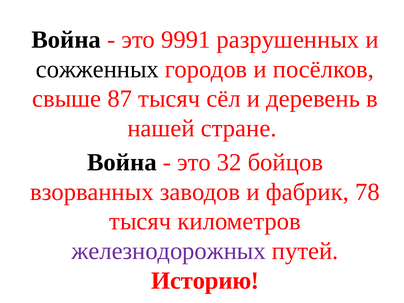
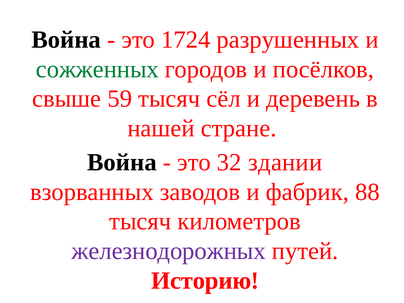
9991: 9991 -> 1724
сожженных colour: black -> green
87: 87 -> 59
бойцов: бойцов -> здании
78: 78 -> 88
